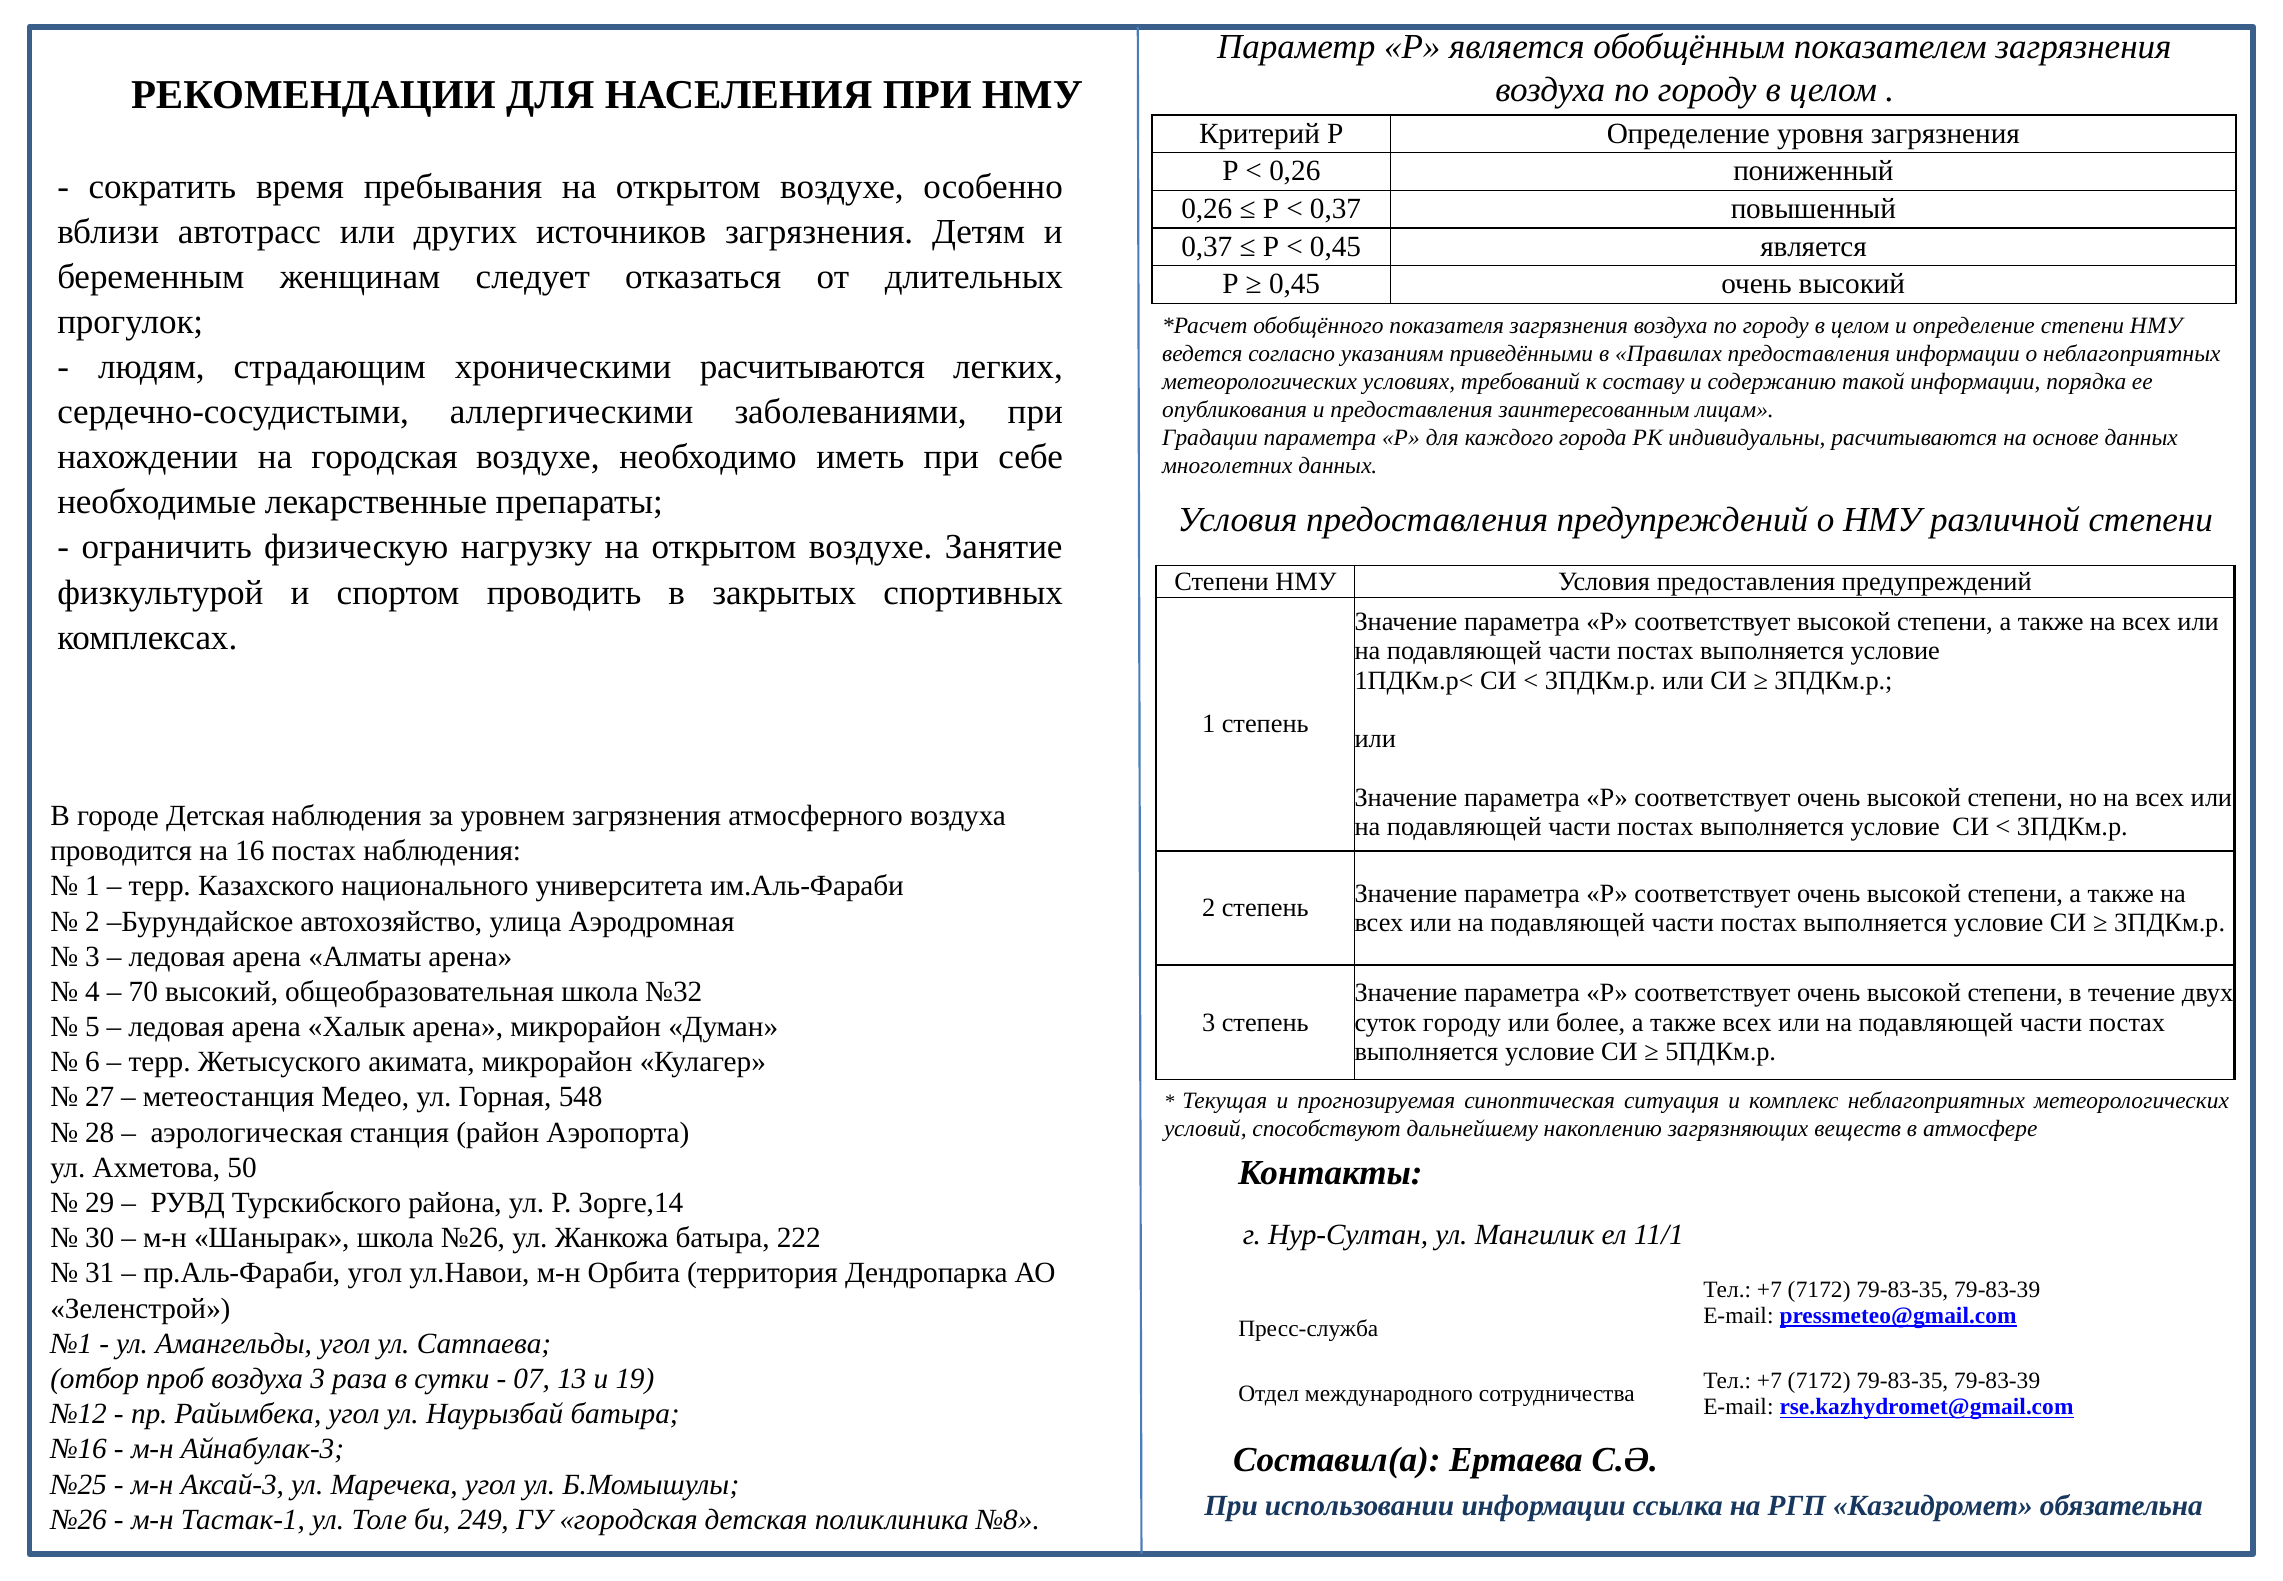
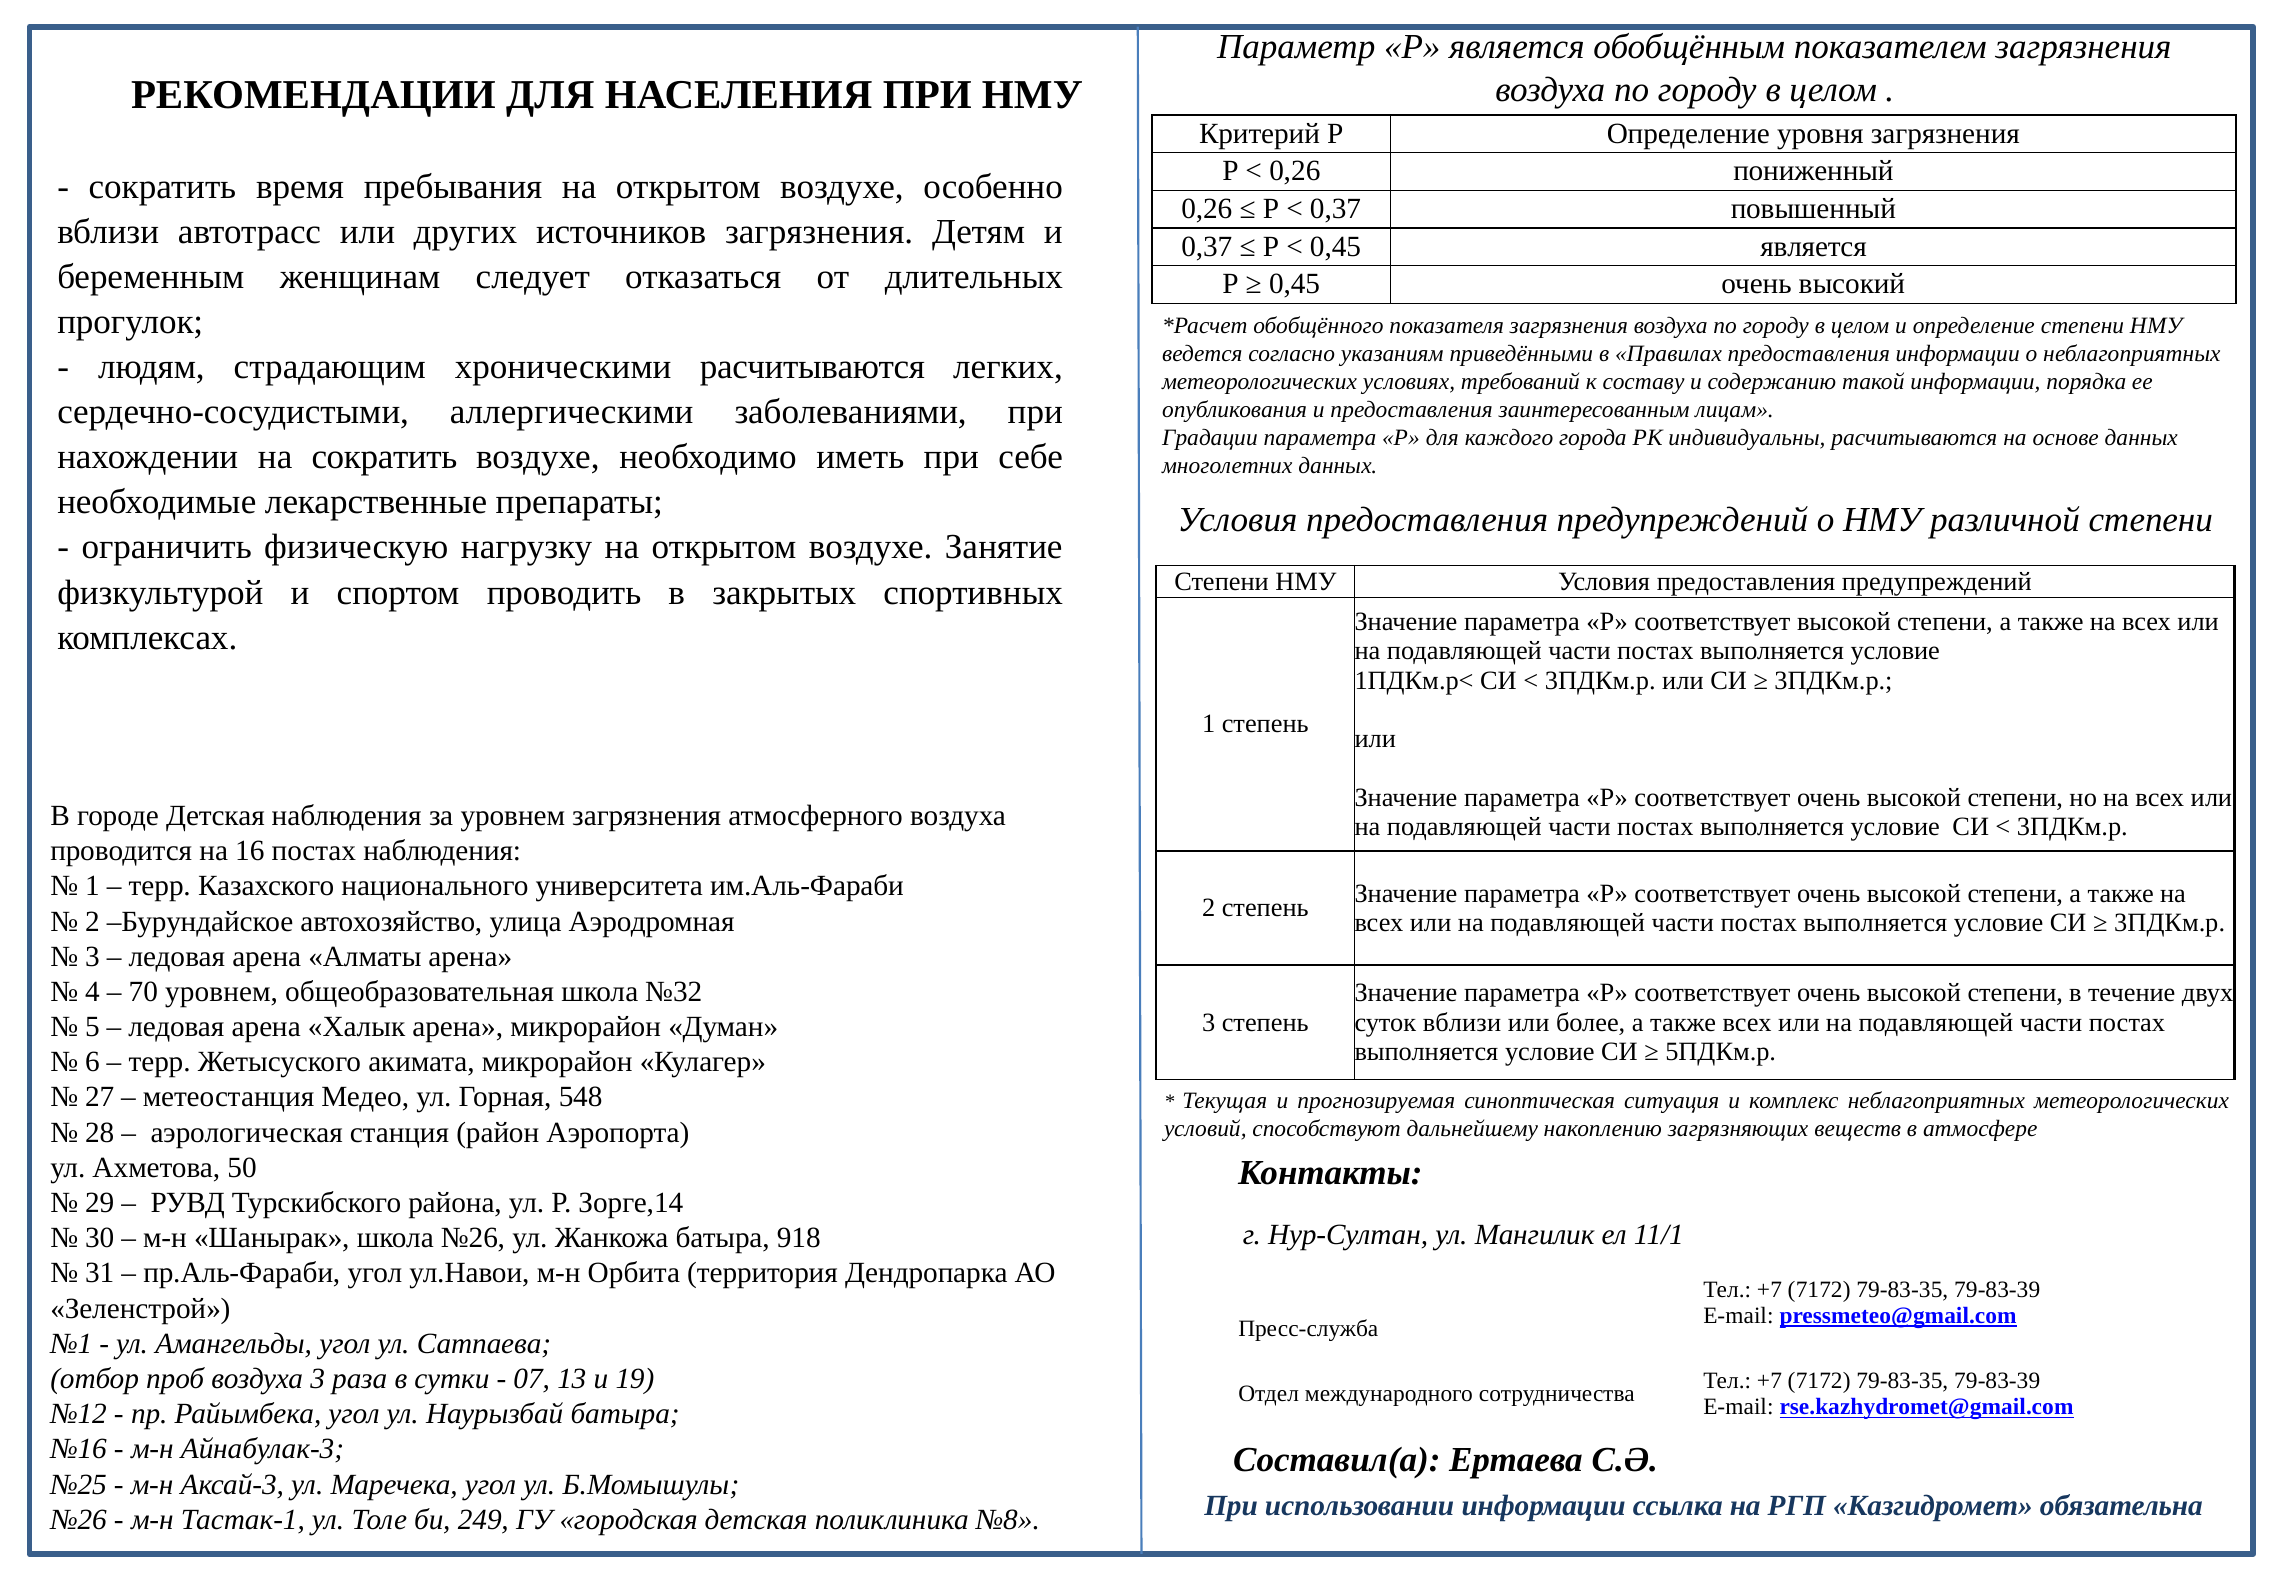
на городская: городская -> сократить
70 высокий: высокий -> уровнем
суток городу: городу -> вблизи
222: 222 -> 918
